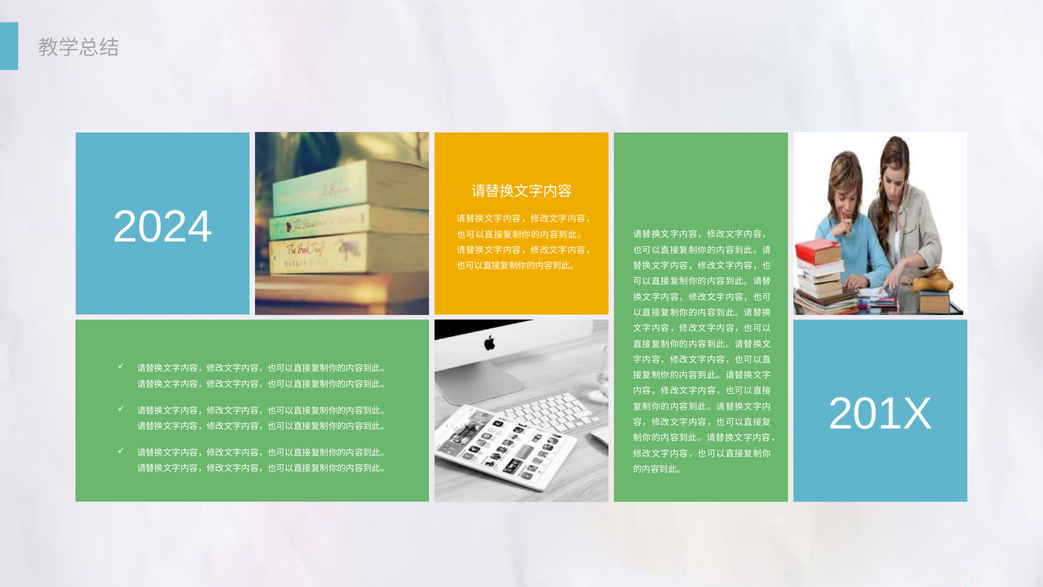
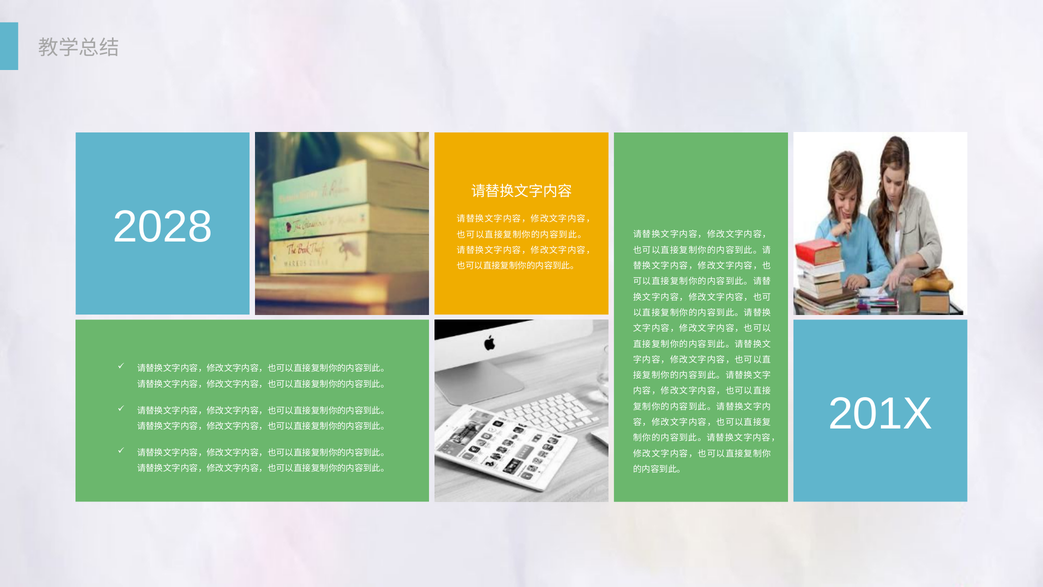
2024: 2024 -> 2028
